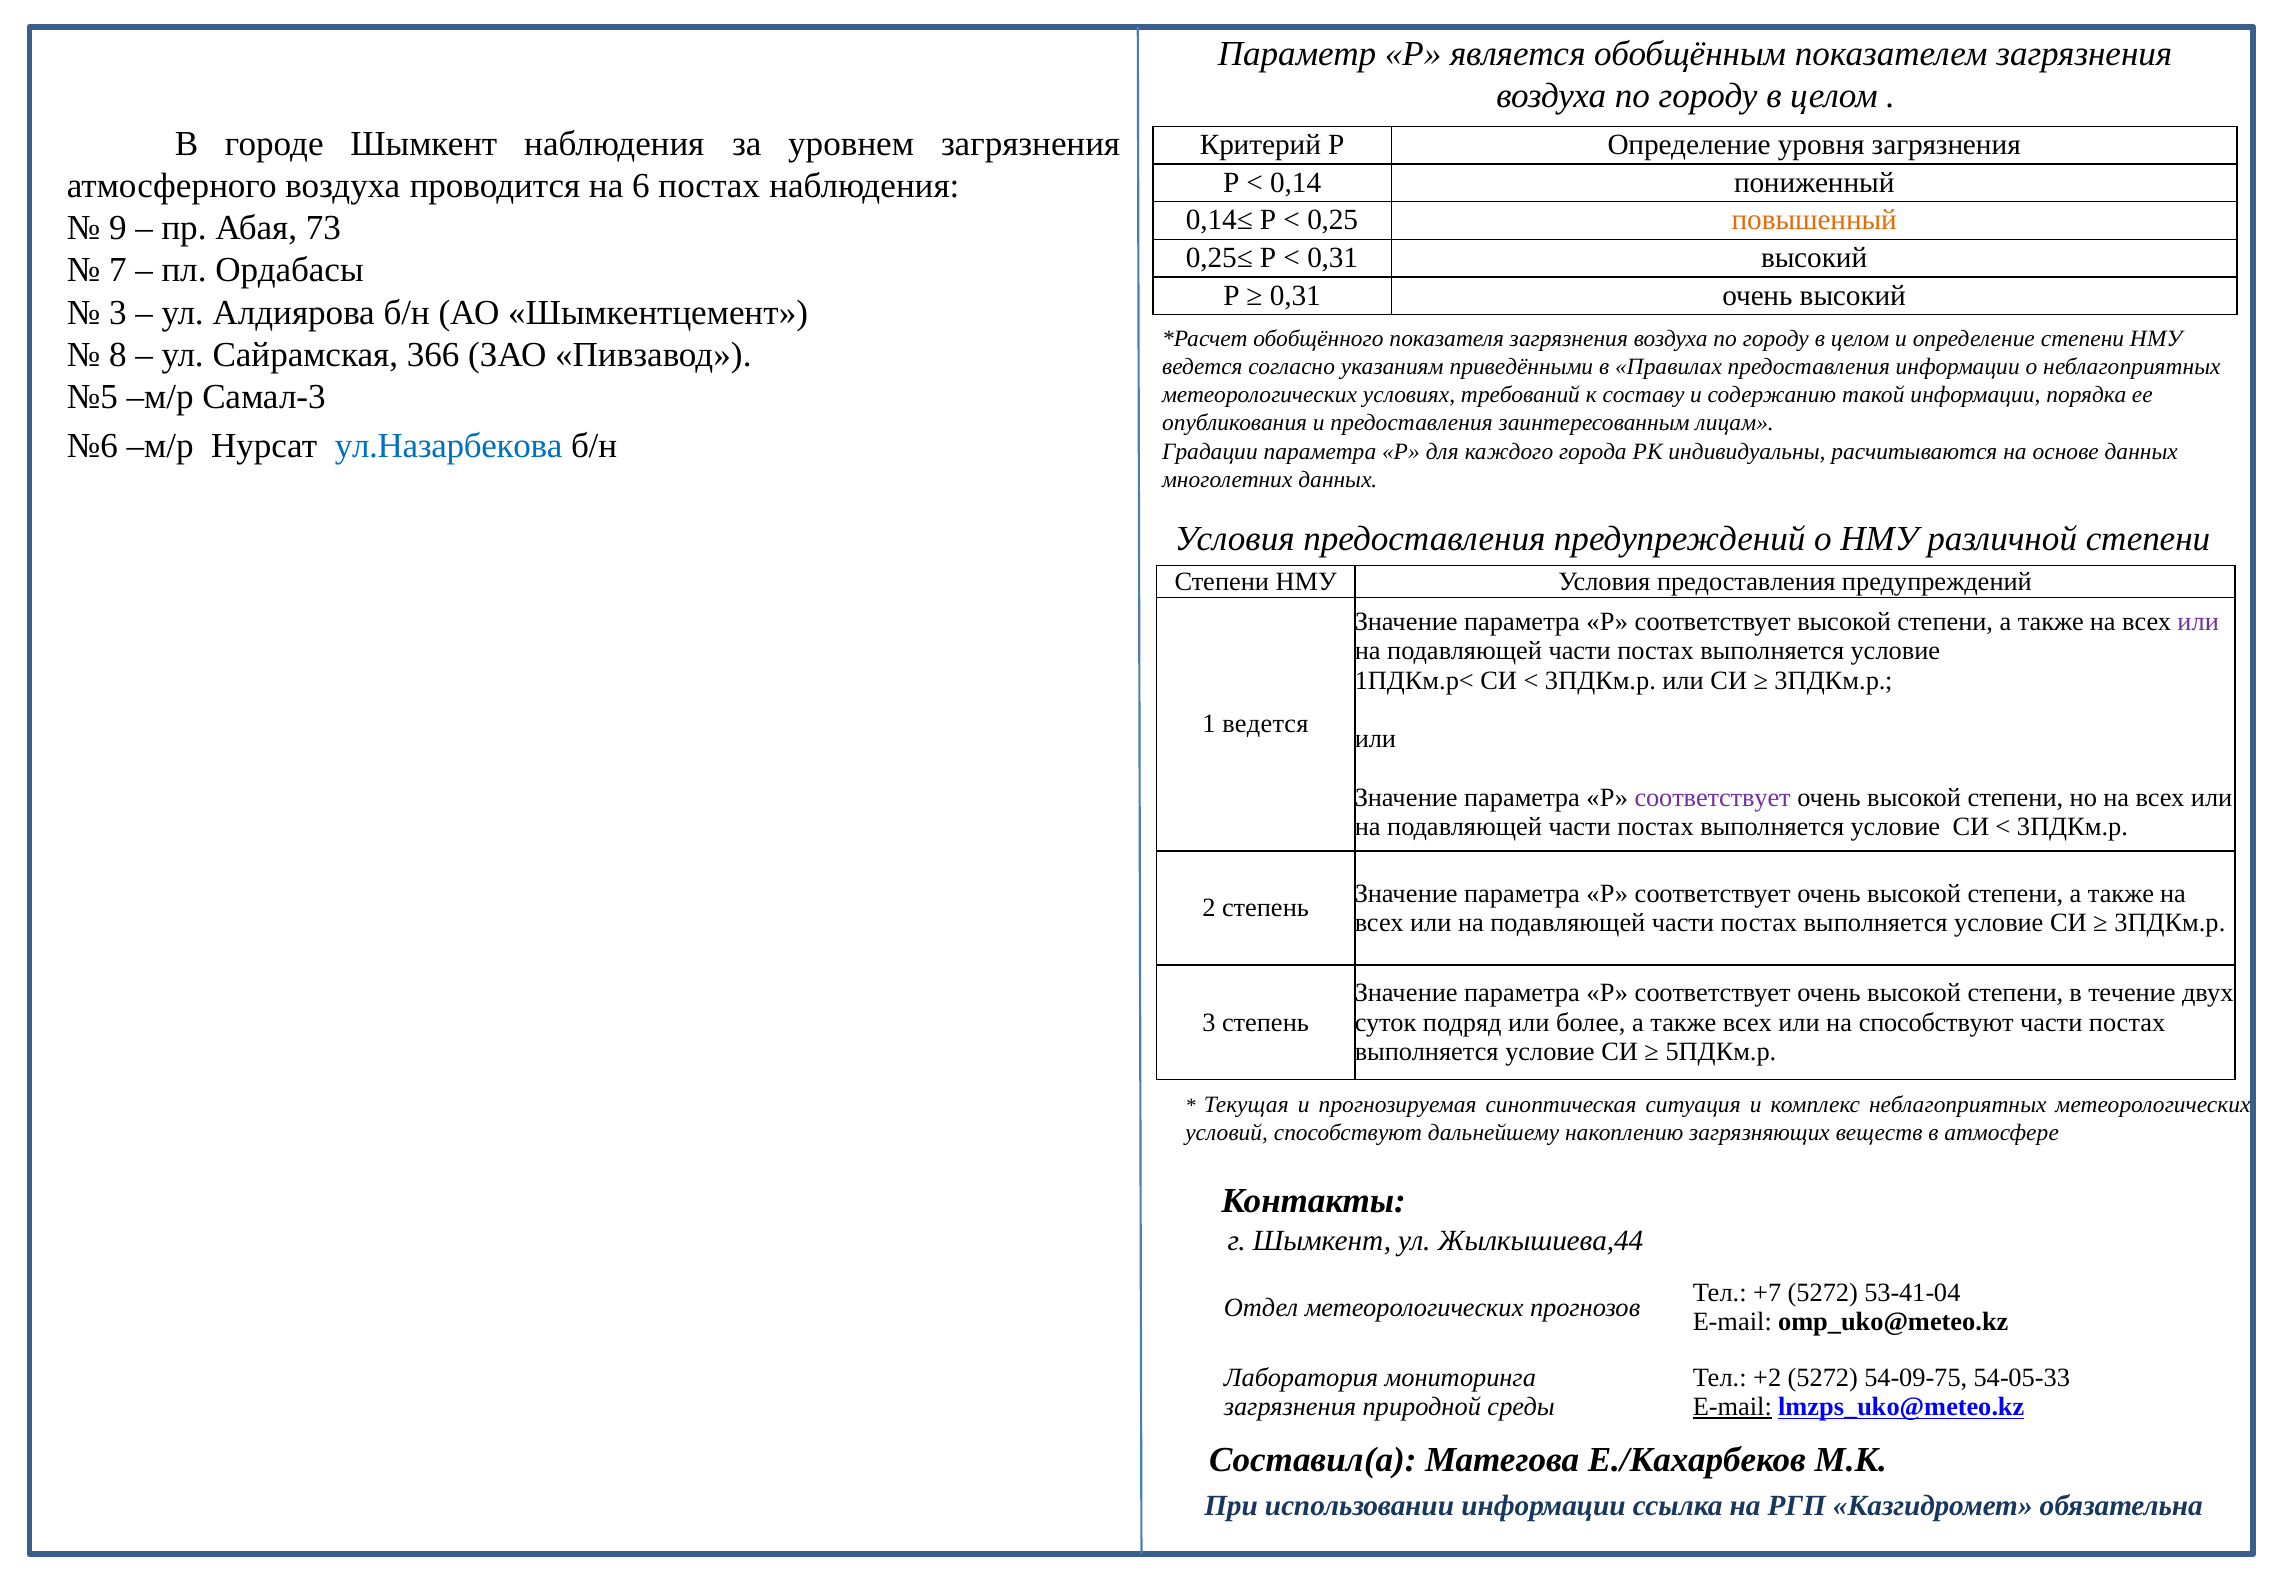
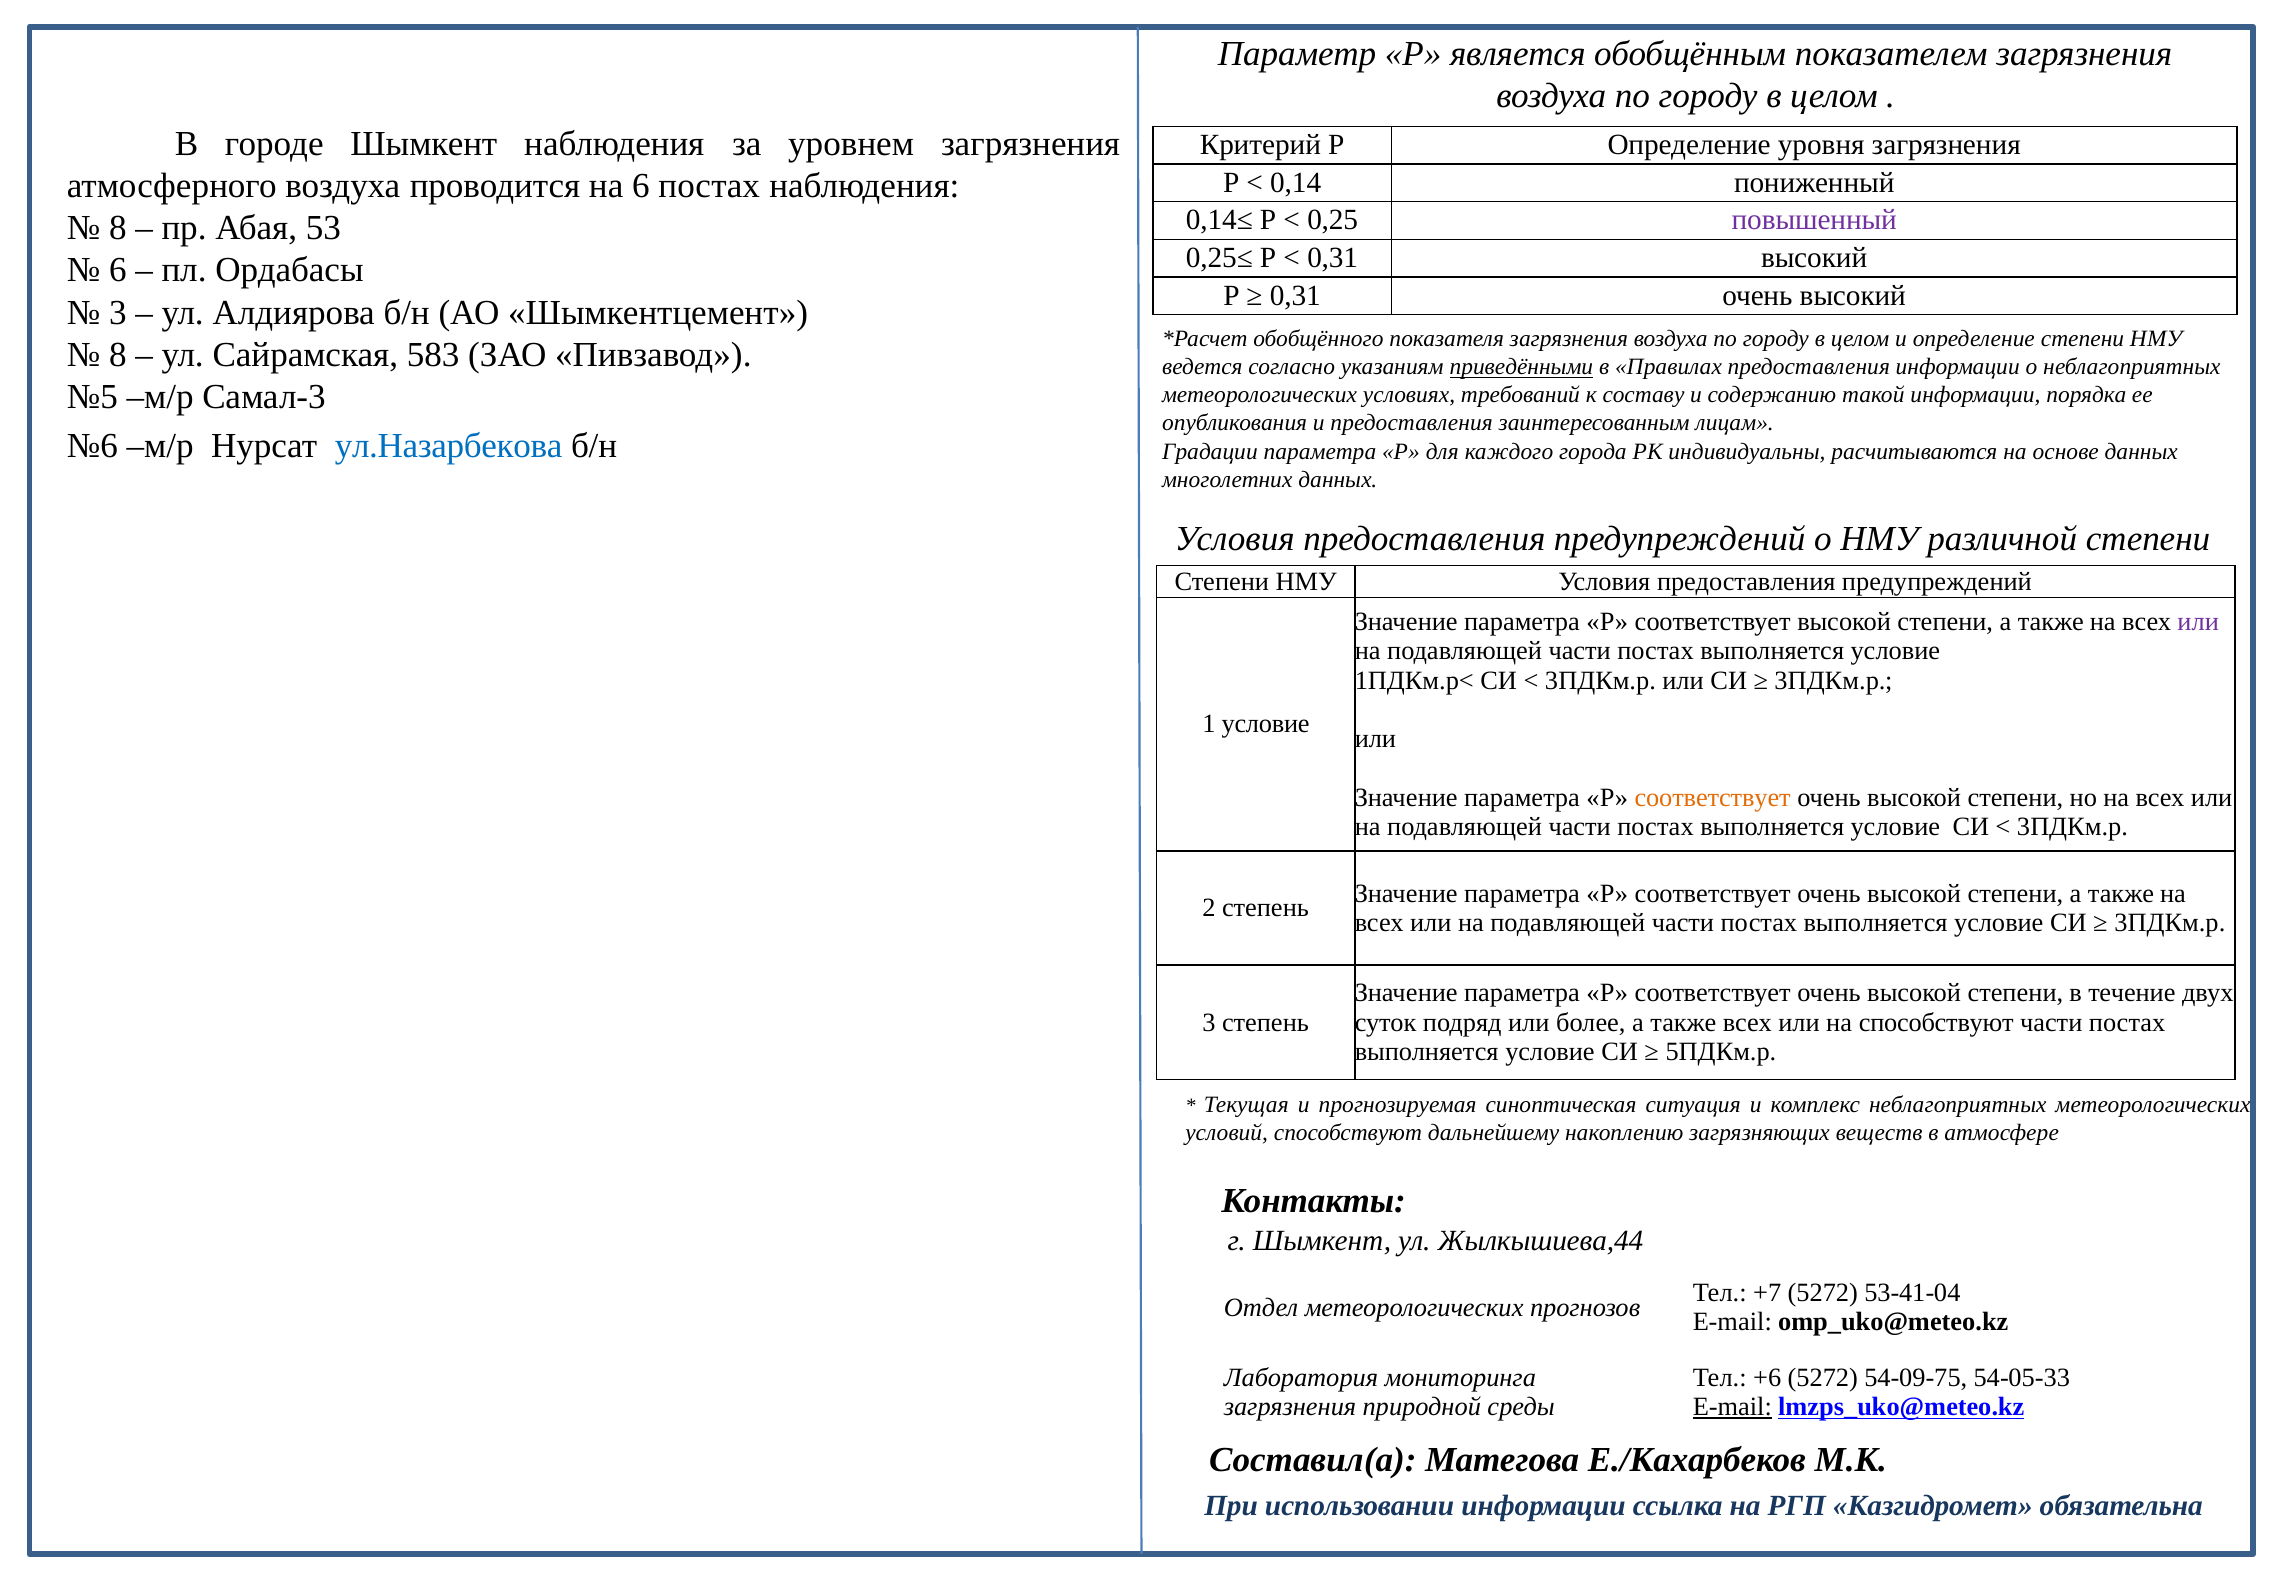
повышенный colour: orange -> purple
9 at (118, 228): 9 -> 8
73: 73 -> 53
7 at (118, 270): 7 -> 6
366: 366 -> 583
приведёнными underline: none -> present
1 ведется: ведется -> условие
соответствует at (1713, 797) colour: purple -> orange
+2: +2 -> +6
